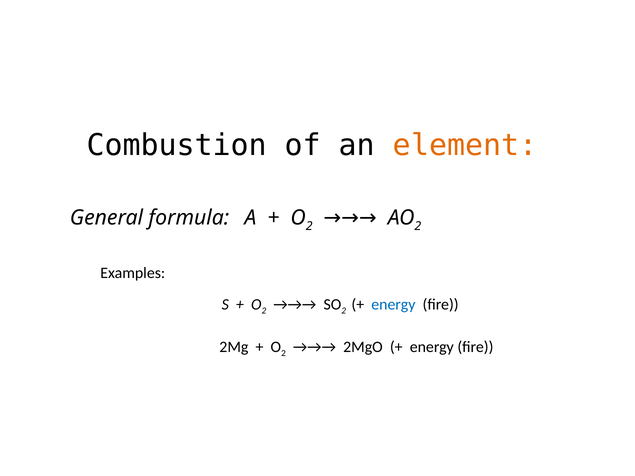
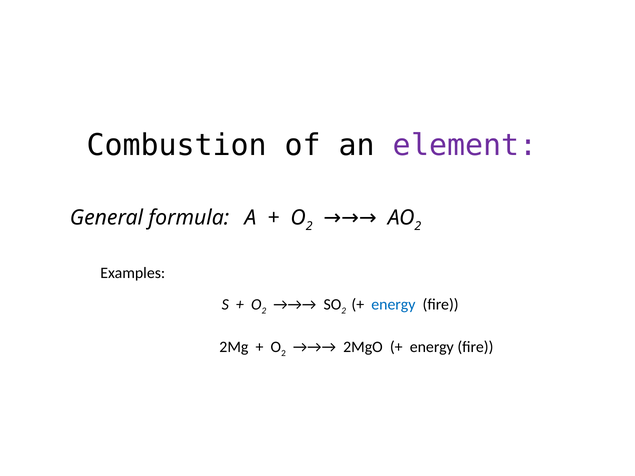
element colour: orange -> purple
